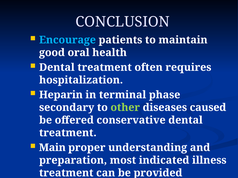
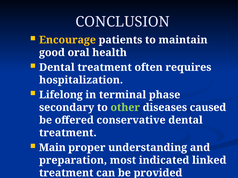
Encourage colour: light blue -> yellow
Heparin: Heparin -> Lifelong
illness: illness -> linked
